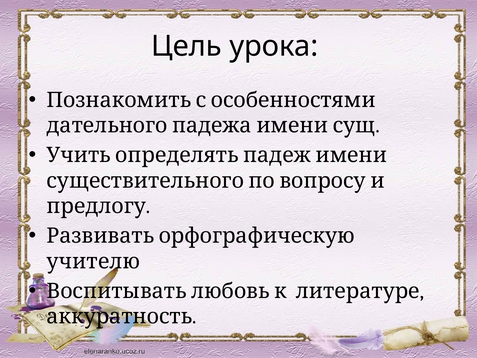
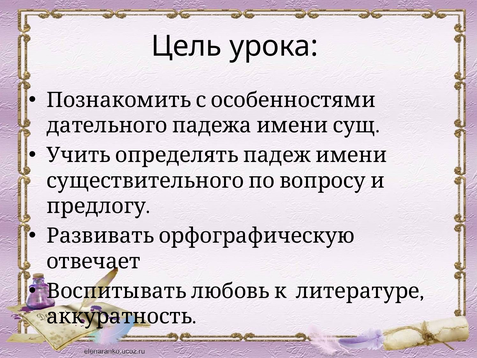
учителю: учителю -> отвечает
